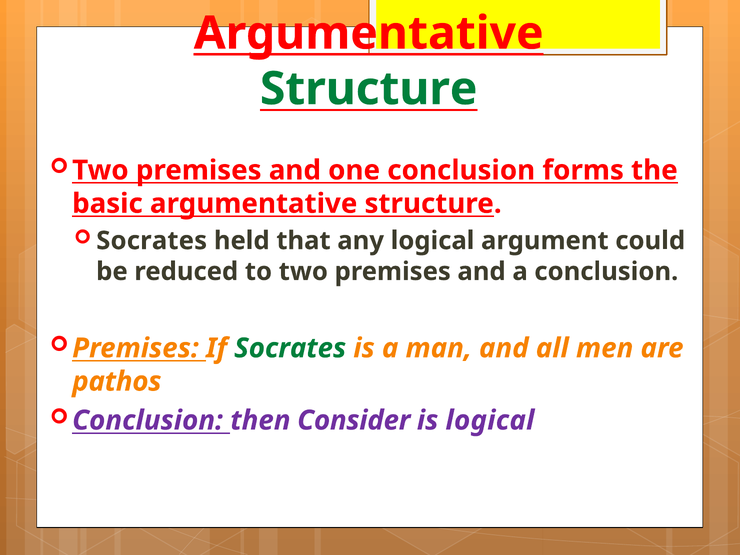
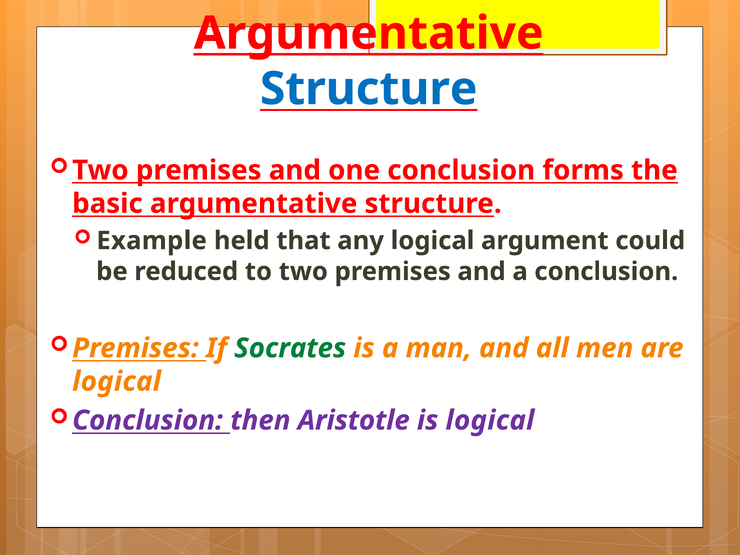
Structure at (369, 89) colour: green -> blue
Socrates at (152, 241): Socrates -> Example
pathos at (117, 382): pathos -> logical
Consider: Consider -> Aristotle
